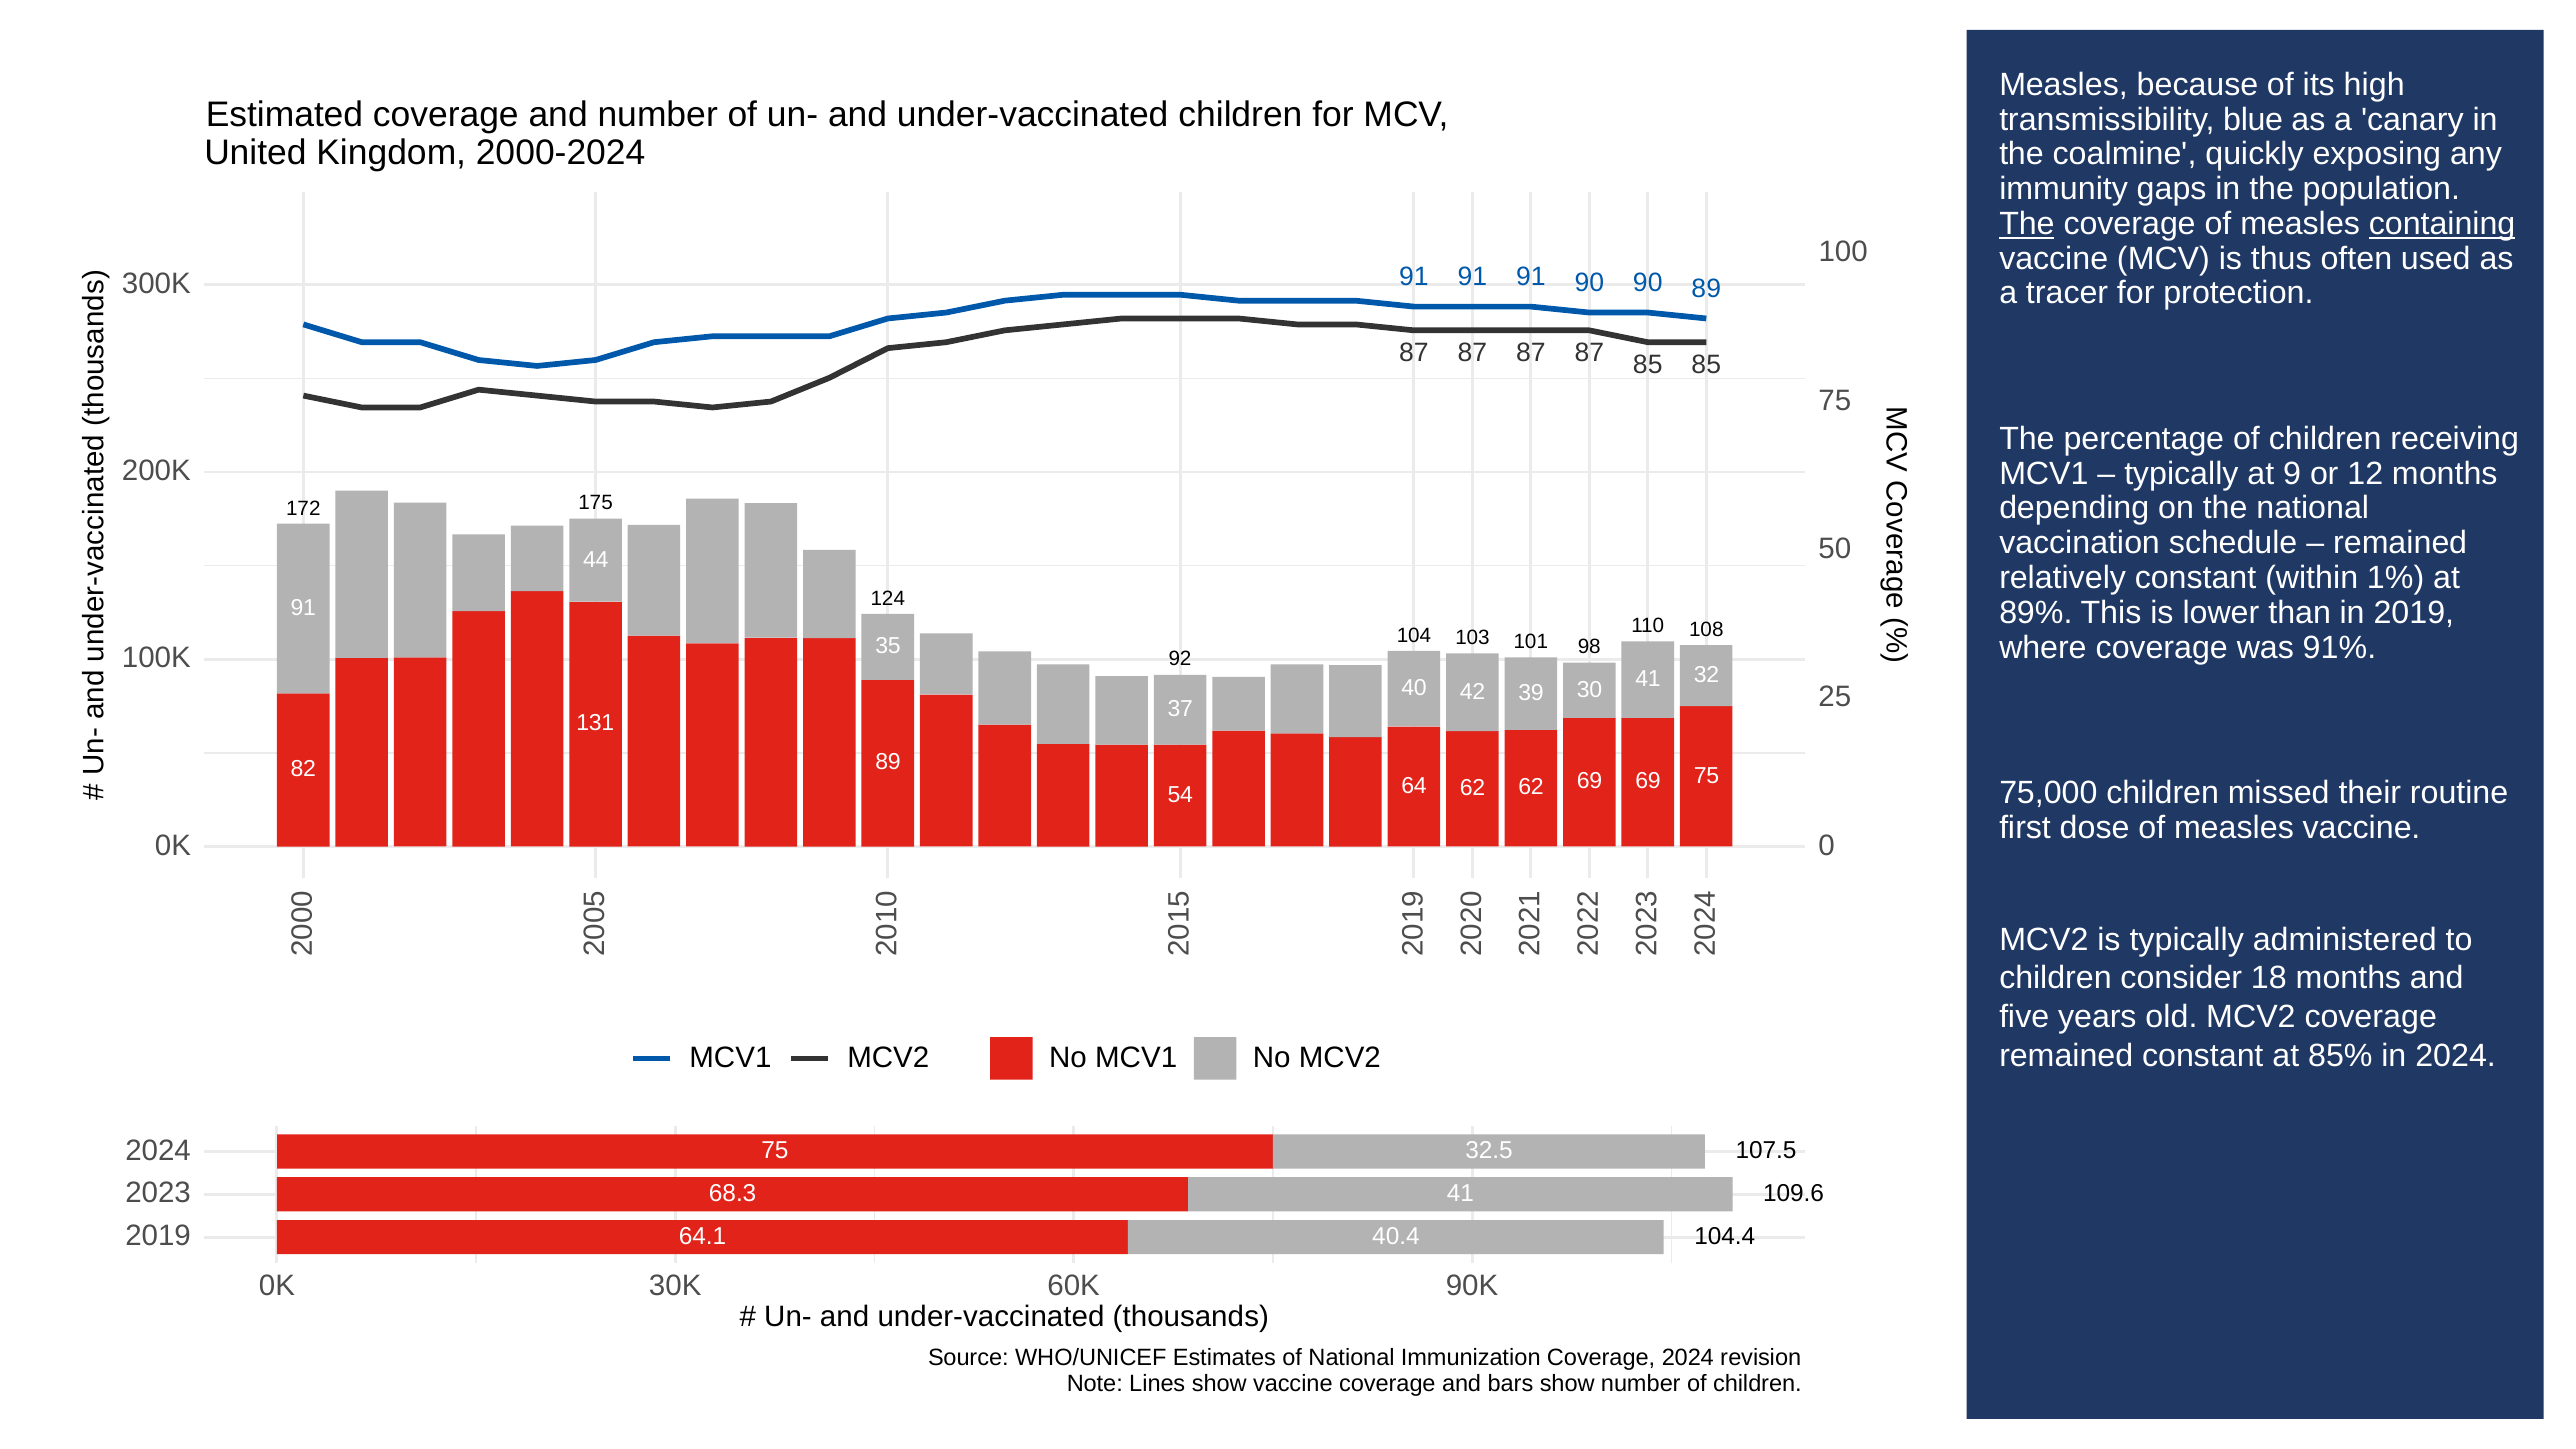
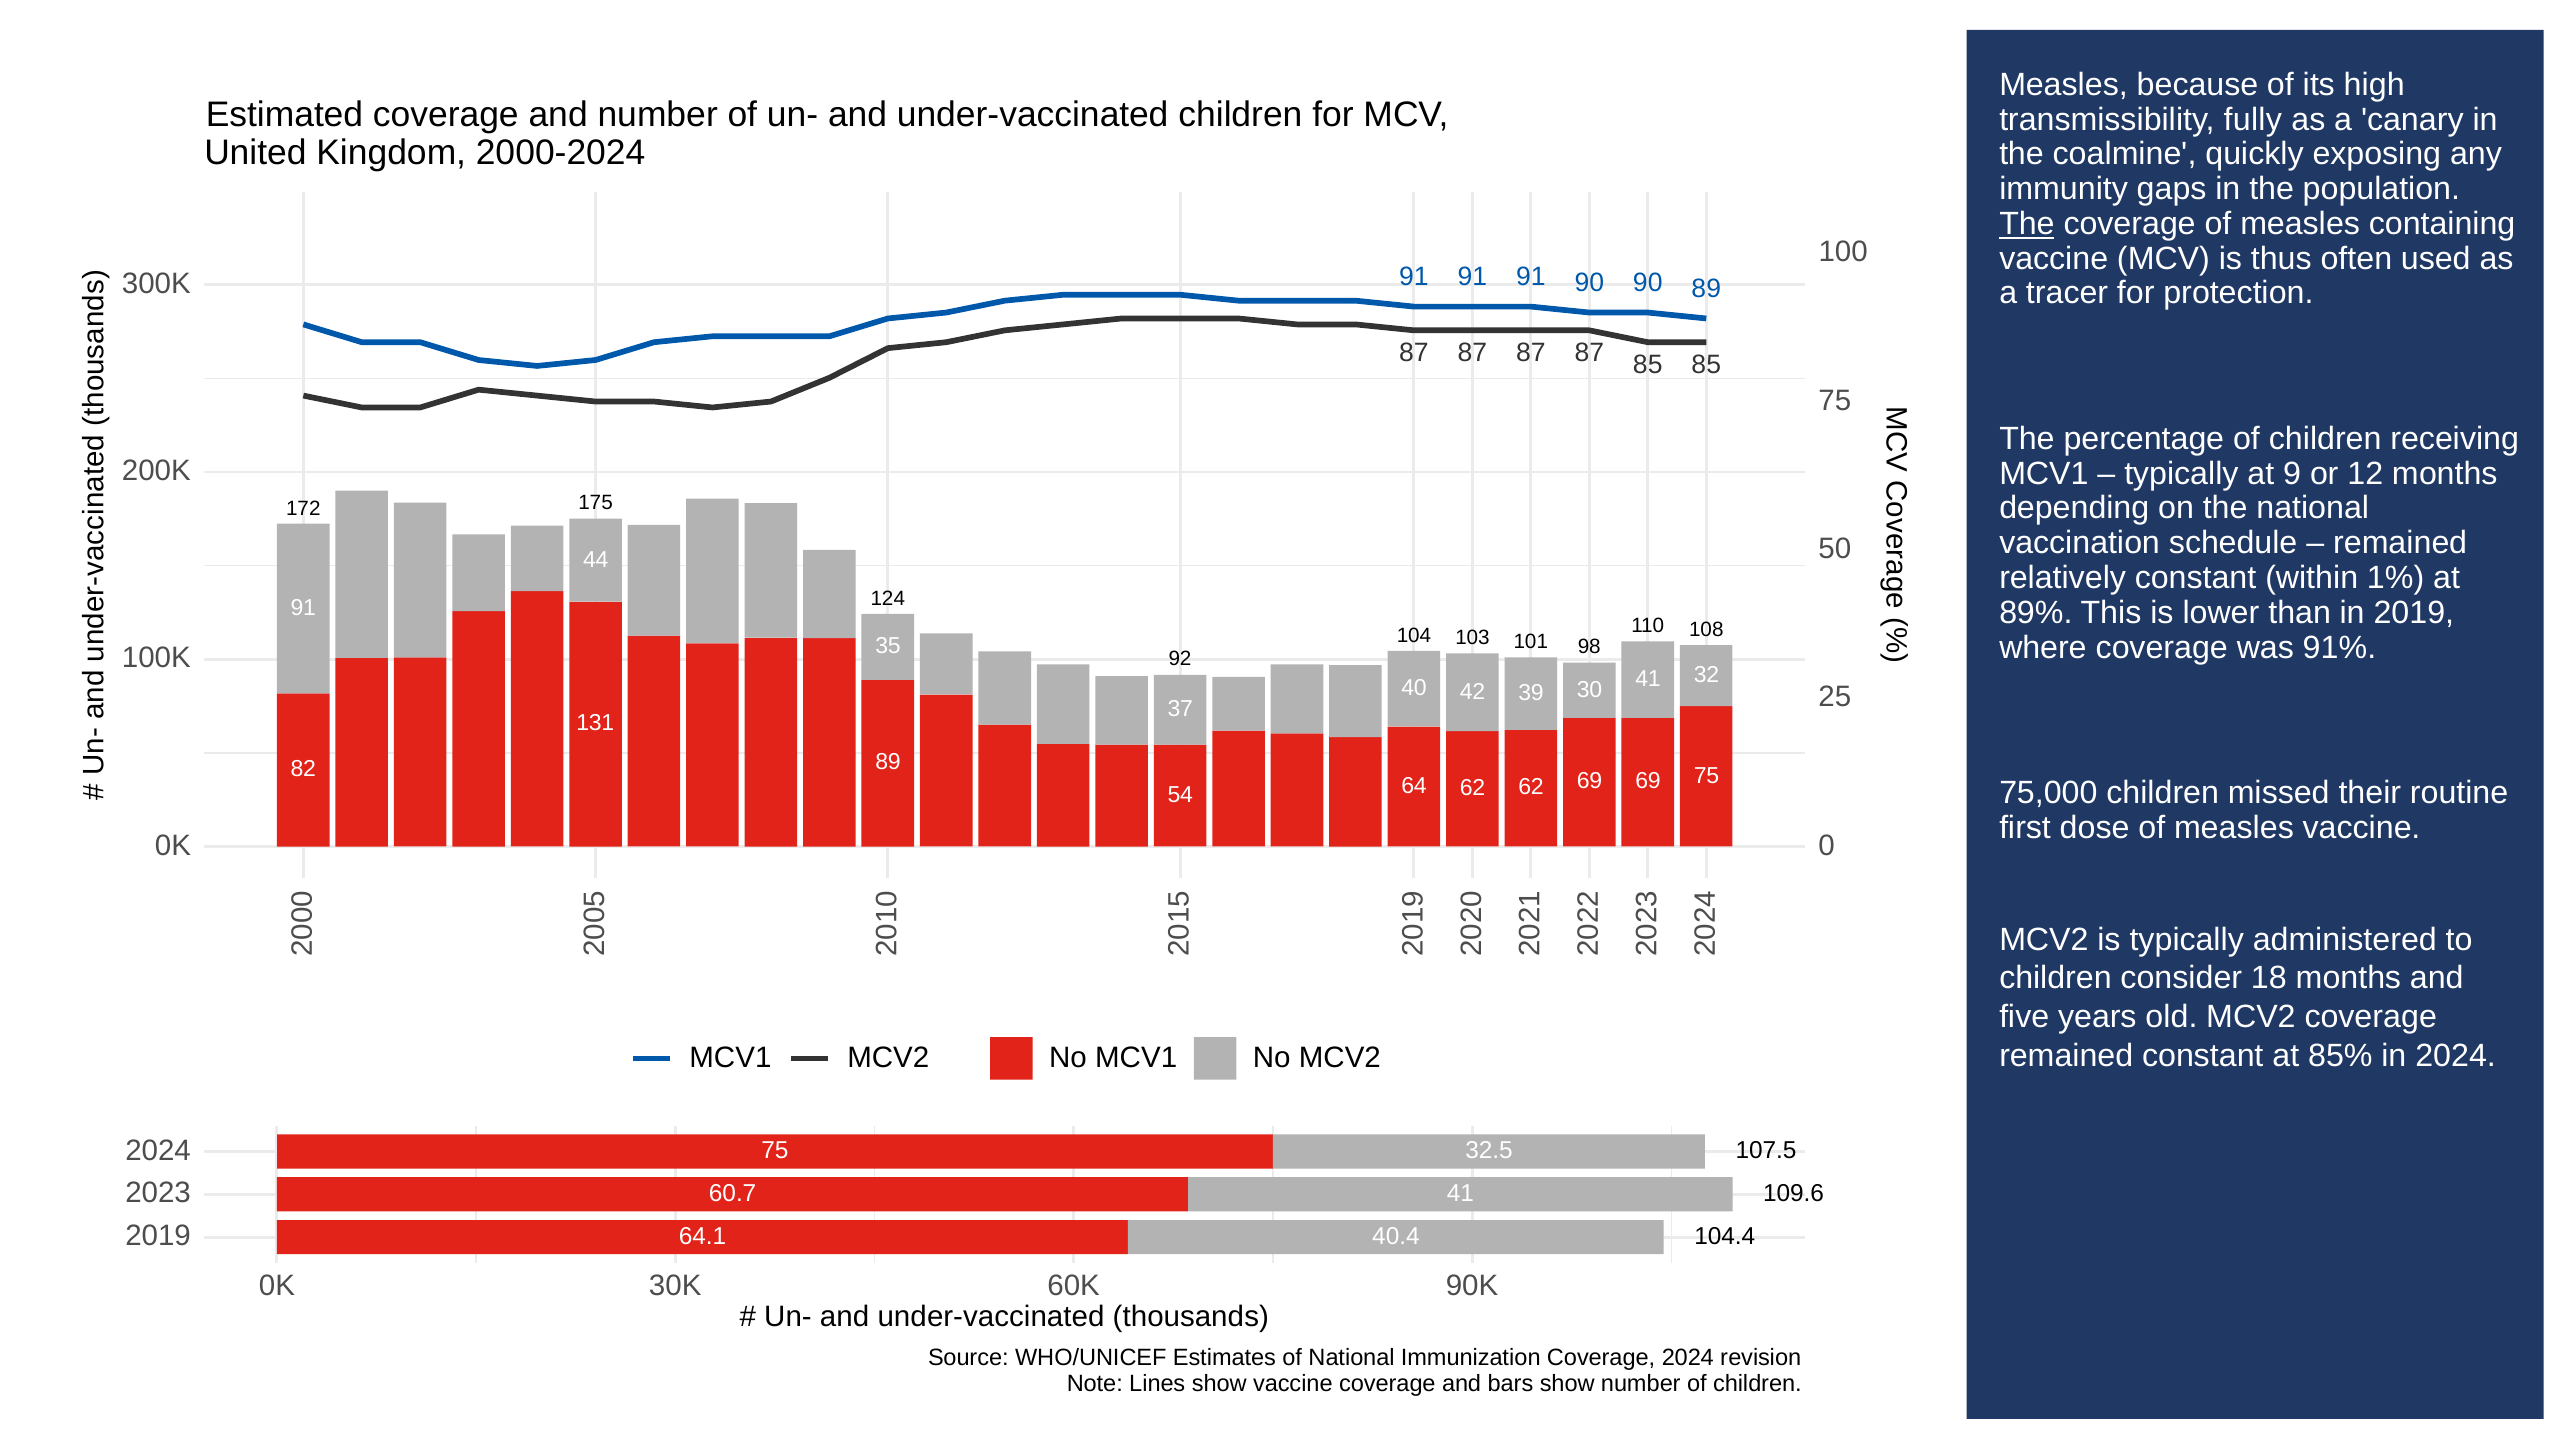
blue: blue -> fully
containing underline: present -> none
68.3: 68.3 -> 60.7
